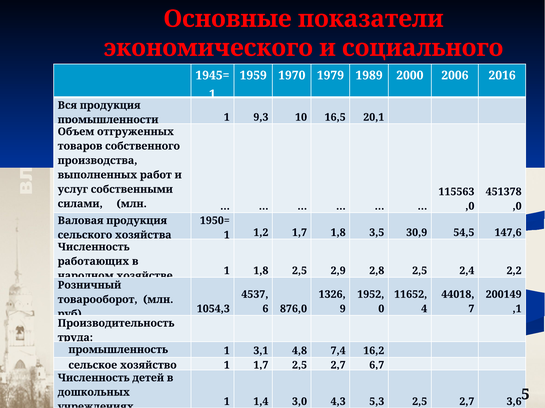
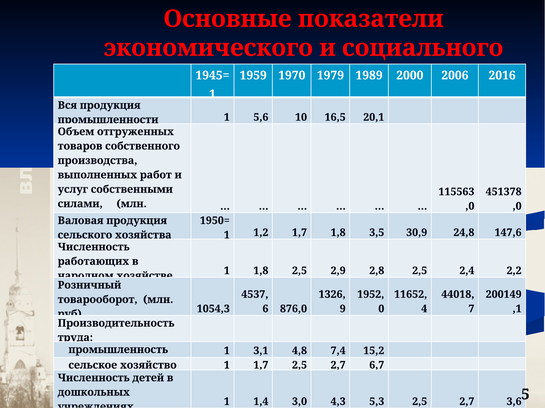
9,3: 9,3 -> 5,6
54,5: 54,5 -> 24,8
16,2: 16,2 -> 15,2
